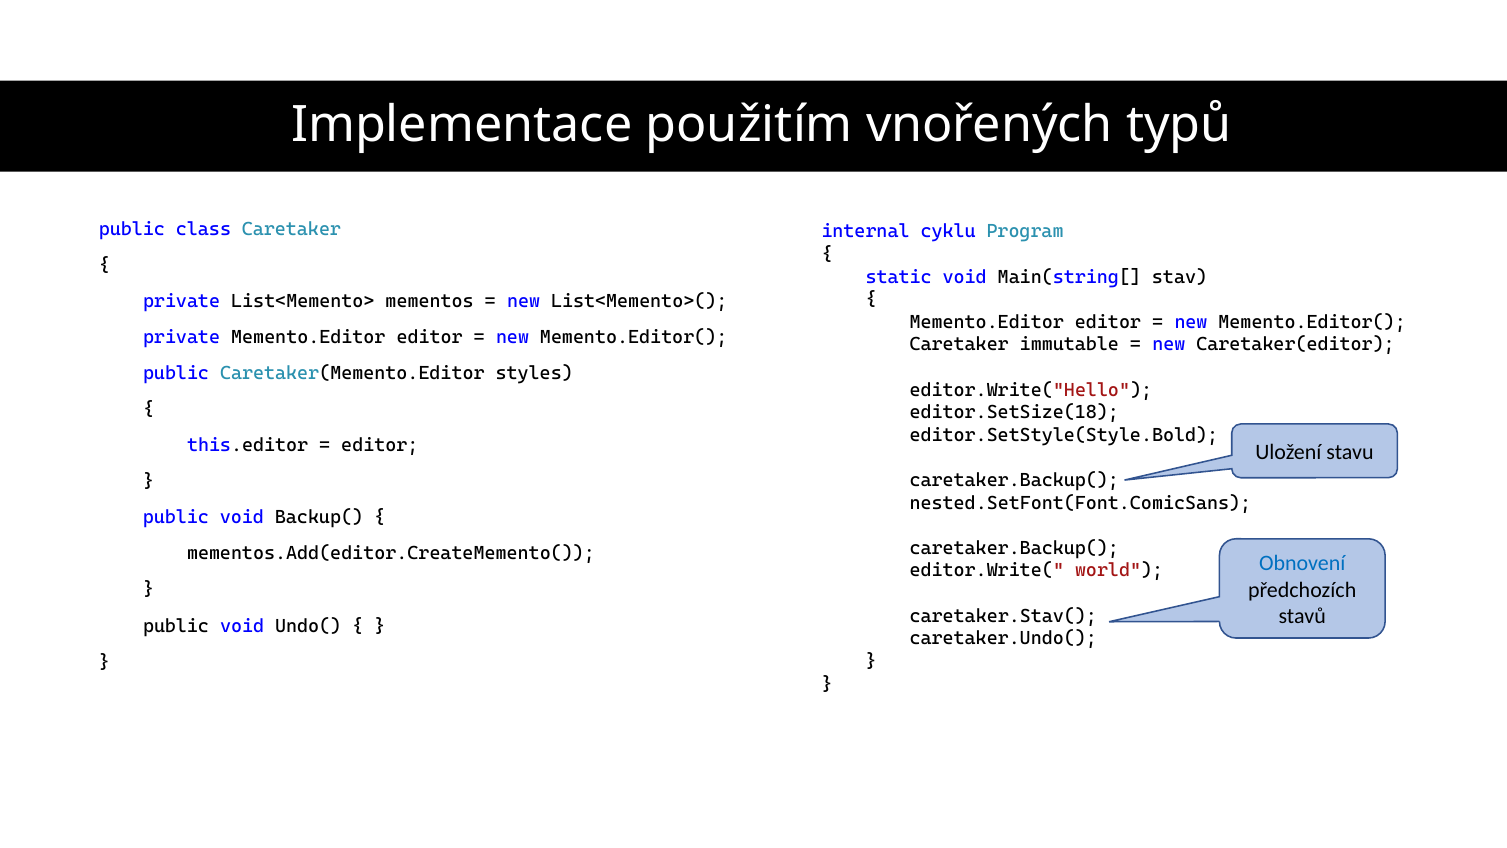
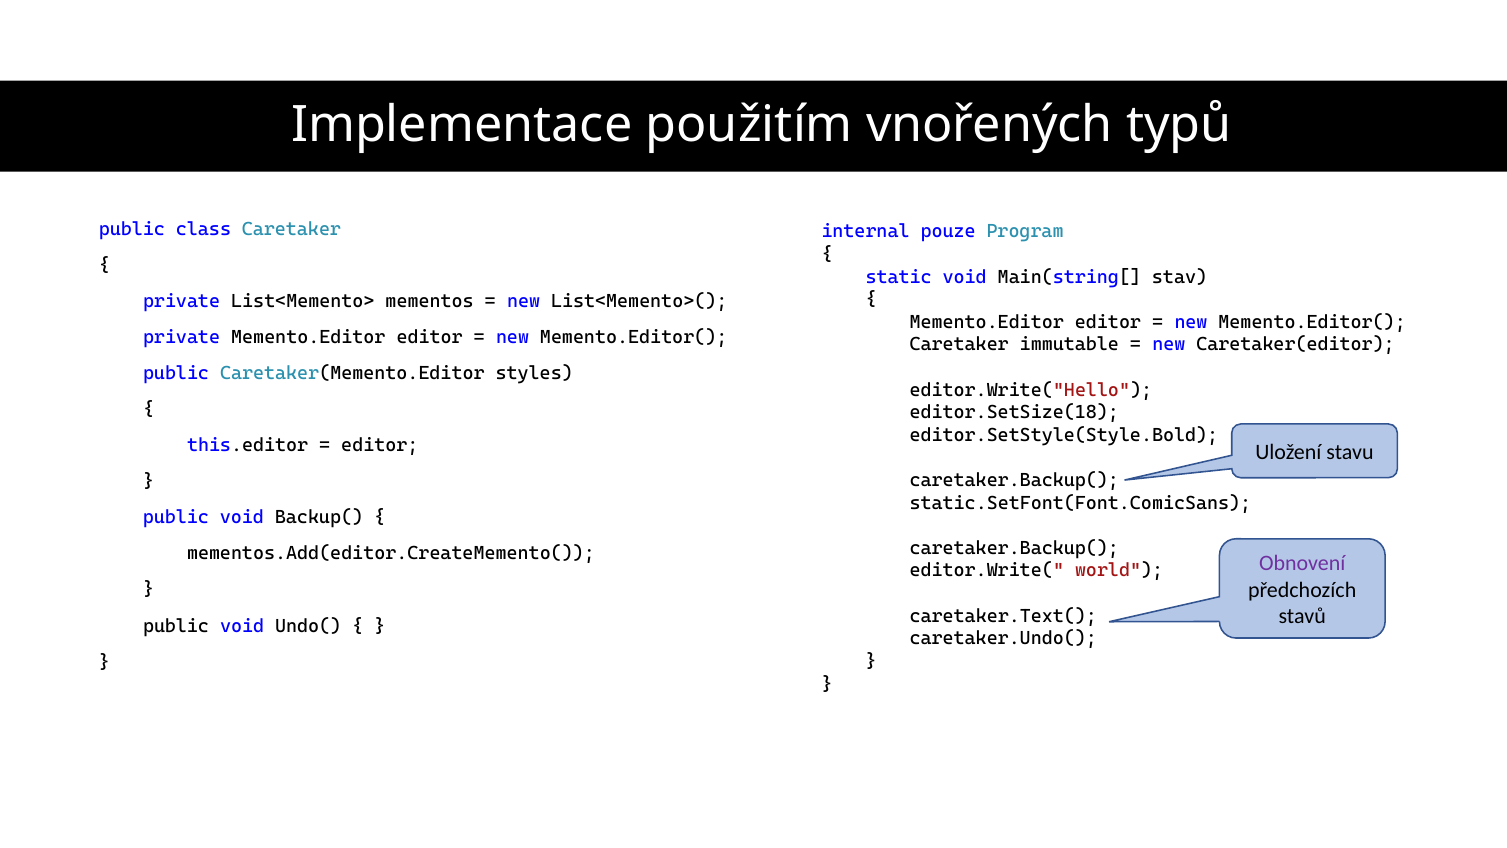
cyklu: cyklu -> pouze
nested.SetFont(Font.ComicSans: nested.SetFont(Font.ComicSans -> static.SetFont(Font.ComicSans
Obnovení colour: blue -> purple
caretaker.Stav(: caretaker.Stav( -> caretaker.Text(
